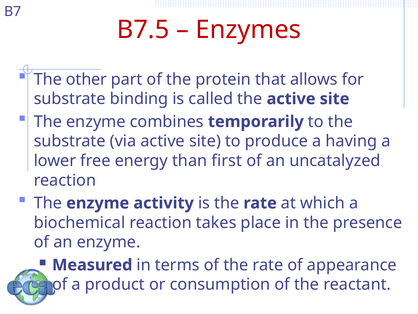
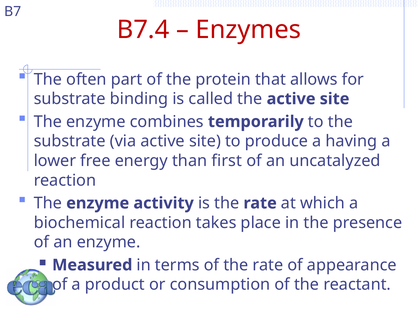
B7.5: B7.5 -> B7.4
other: other -> often
